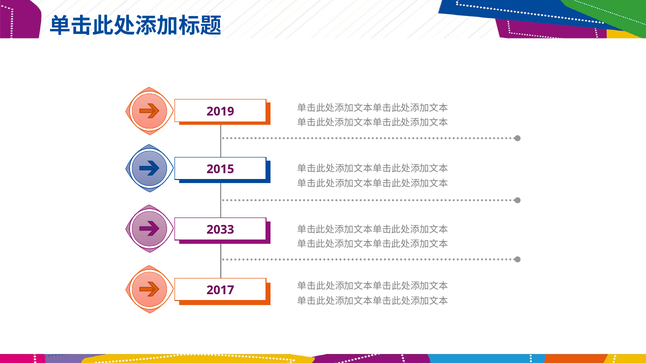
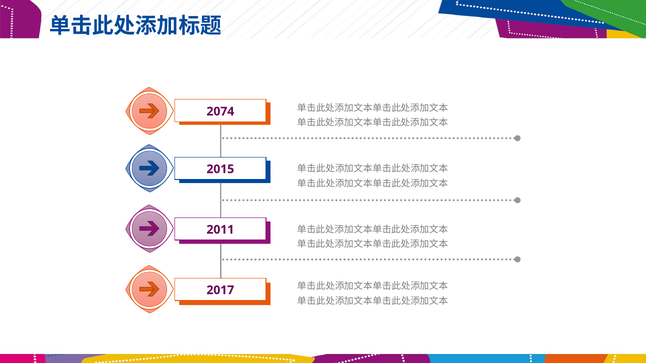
2019: 2019 -> 2074
2033: 2033 -> 2011
